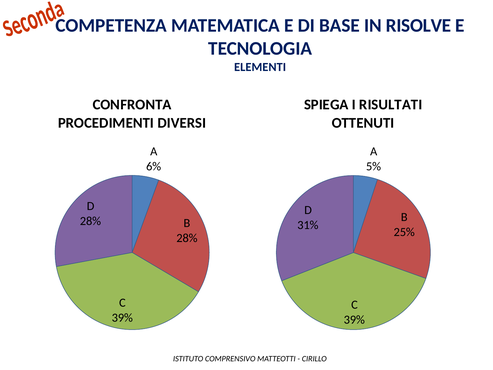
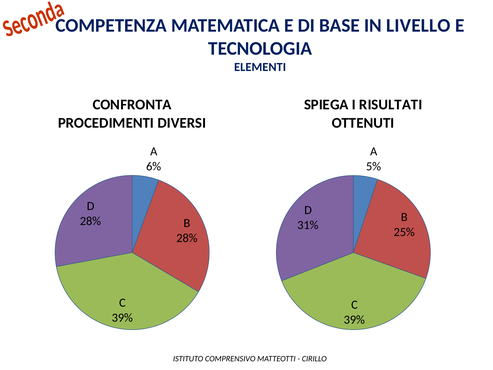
RISOLVE: RISOLVE -> LIVELLO
